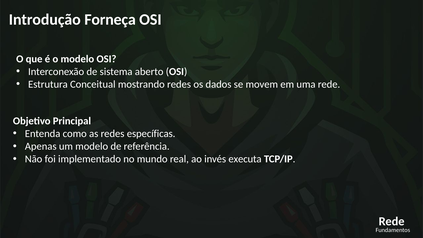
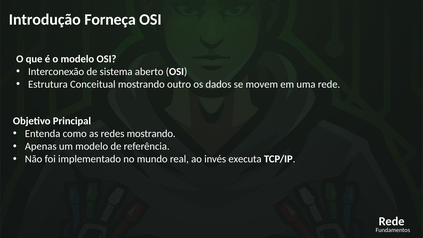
mostrando redes: redes -> outro
redes específicas: específicas -> mostrando
